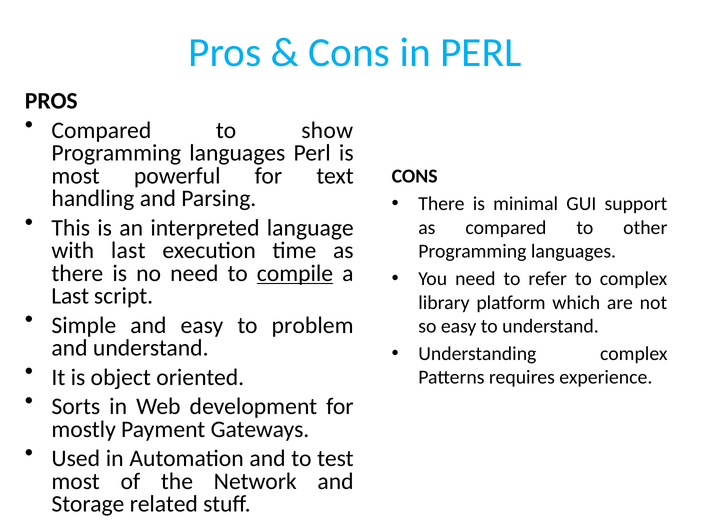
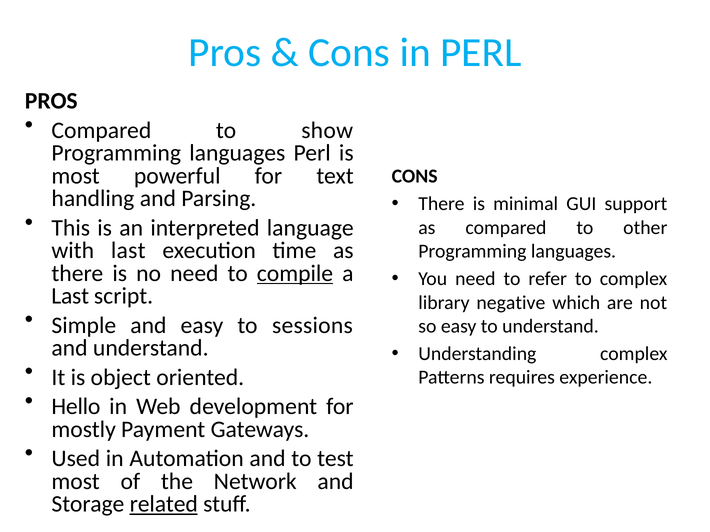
platform: platform -> negative
problem: problem -> sessions
Sorts: Sorts -> Hello
related underline: none -> present
